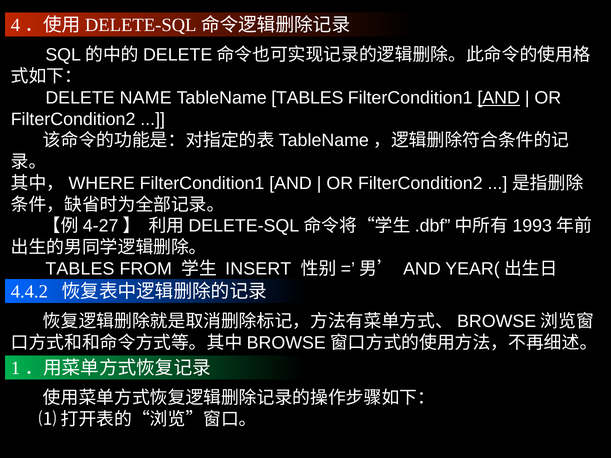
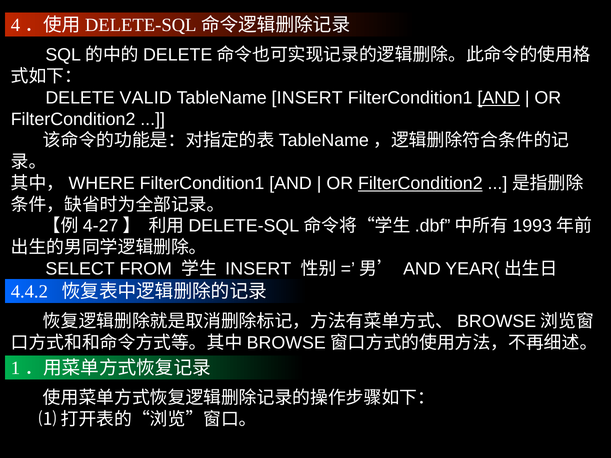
NAME: NAME -> VALID
TableName TABLES: TABLES -> INSERT
FilterCondition2 at (420, 183) underline: none -> present
TABLES at (80, 269): TABLES -> SELECT
